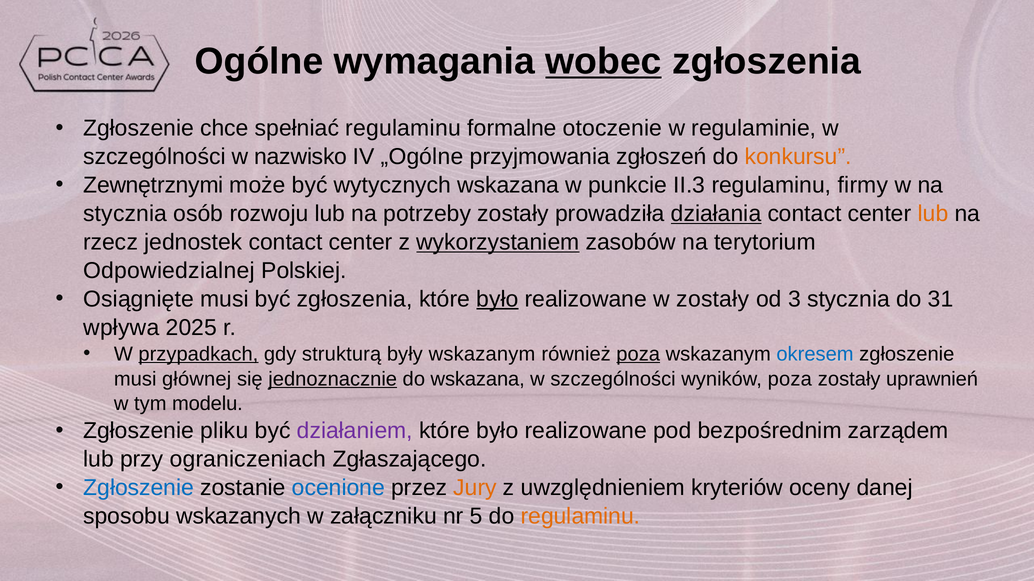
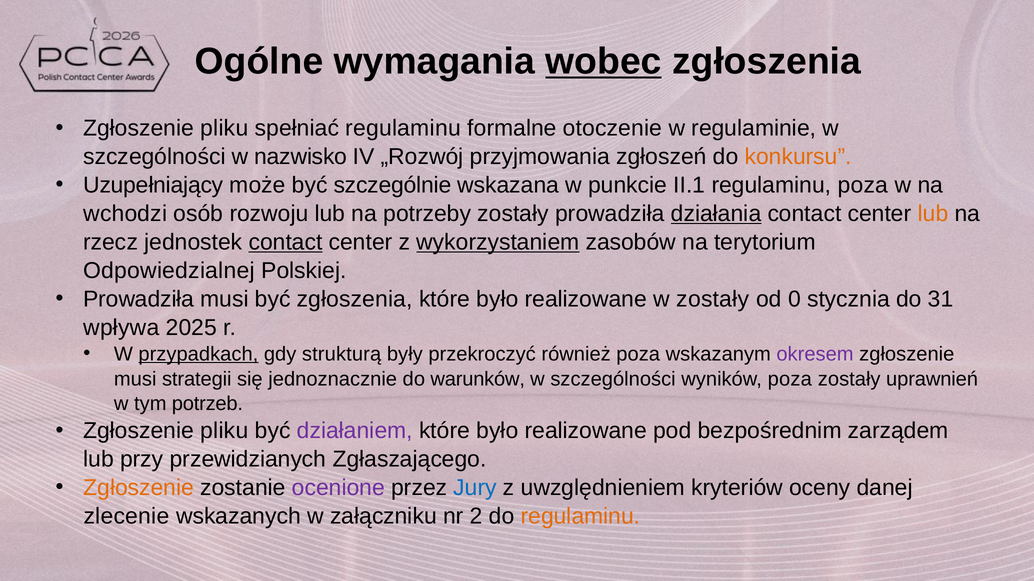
chce at (225, 128): chce -> pliku
„Ogólne: „Ogólne -> „Rozwój
Zewnętrznymi: Zewnętrznymi -> Uzupełniający
wytycznych: wytycznych -> szczególnie
II.3: II.3 -> II.1
regulaminu firmy: firmy -> poza
stycznia at (125, 214): stycznia -> wchodzi
contact at (286, 242) underline: none -> present
Osiągnięte at (139, 299): Osiągnięte -> Prowadziła
było at (497, 299) underline: present -> none
3: 3 -> 0
były wskazanym: wskazanym -> przekroczyć
poza at (638, 354) underline: present -> none
okresem colour: blue -> purple
głównej: głównej -> strategii
jednoznacznie underline: present -> none
do wskazana: wskazana -> warunków
modelu: modelu -> potrzeb
ograniczeniach: ograniczeniach -> przewidzianych
Zgłoszenie at (139, 488) colour: blue -> orange
ocenione colour: blue -> purple
Jury colour: orange -> blue
sposobu: sposobu -> zlecenie
5: 5 -> 2
